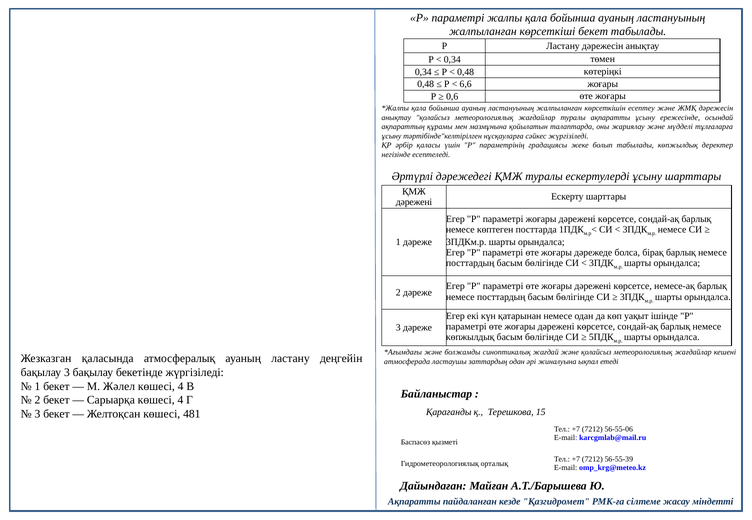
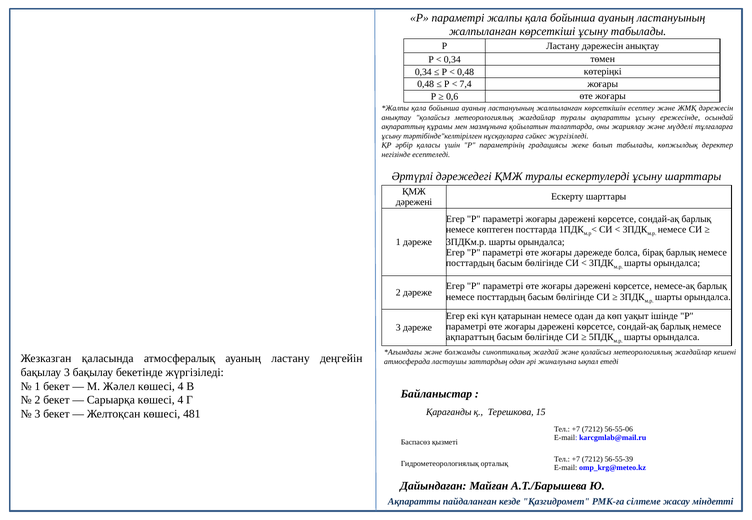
көрсеткіші бекет: бекет -> ұсыну
6,6: 6,6 -> 7,4
көпжылдық at (470, 338): көпжылдық -> ақпараттың
